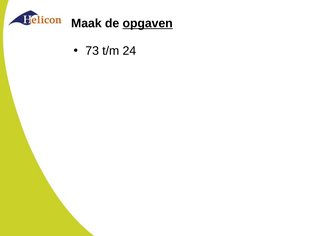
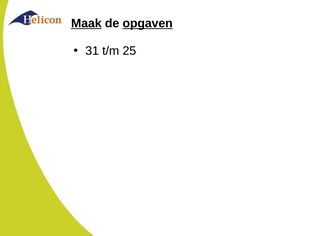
Maak underline: none -> present
73: 73 -> 31
24: 24 -> 25
